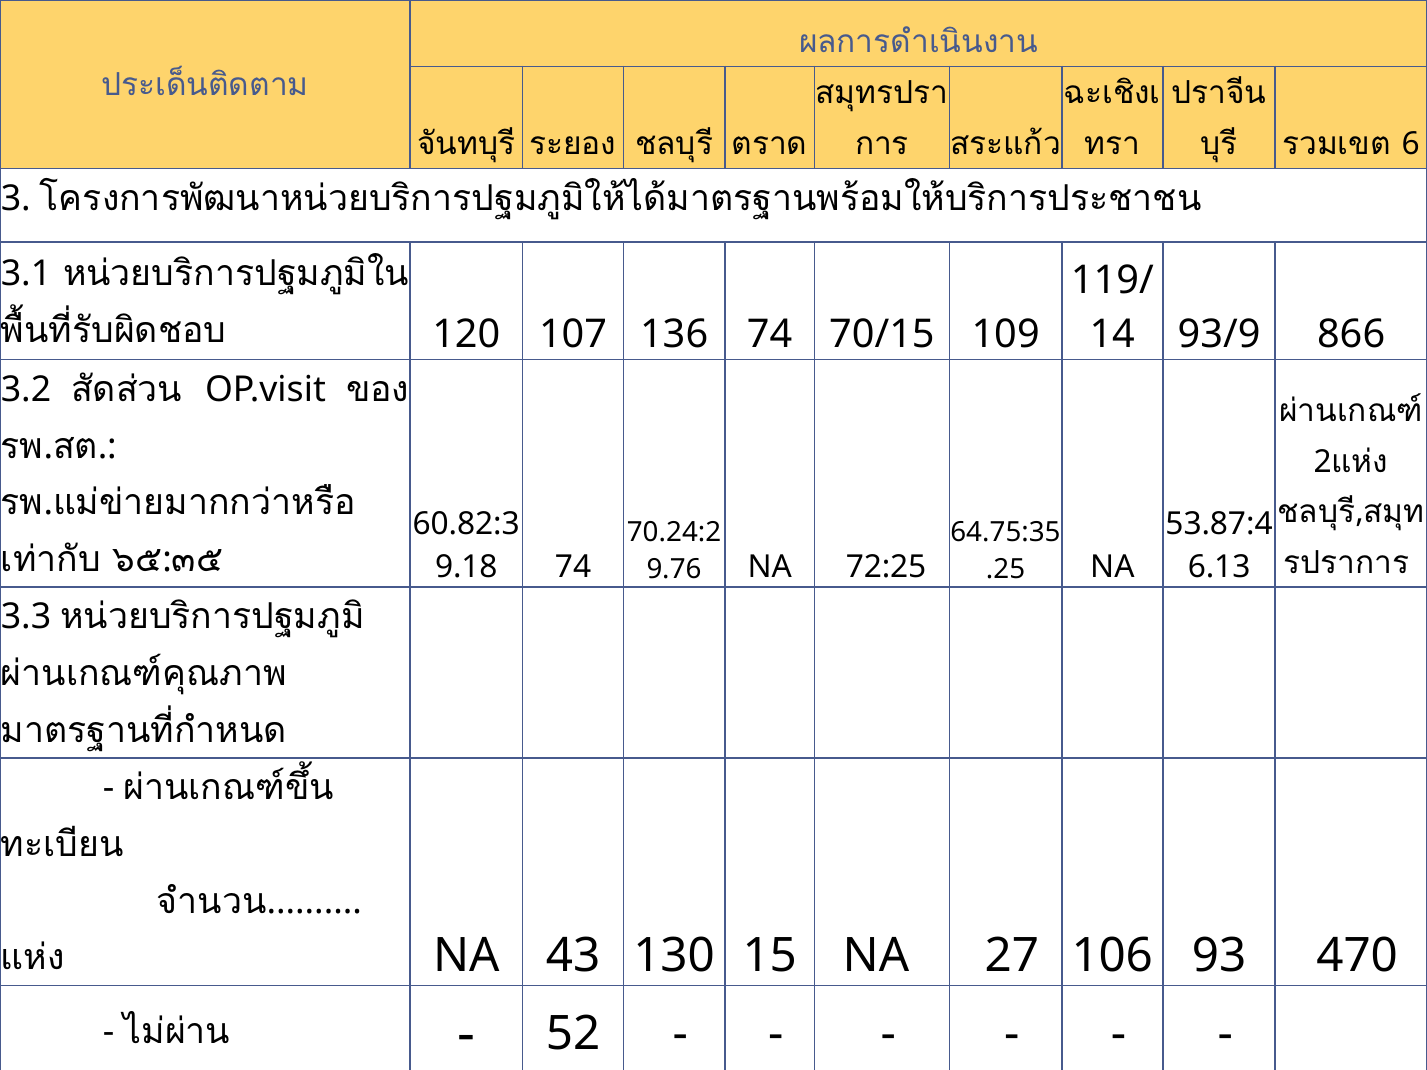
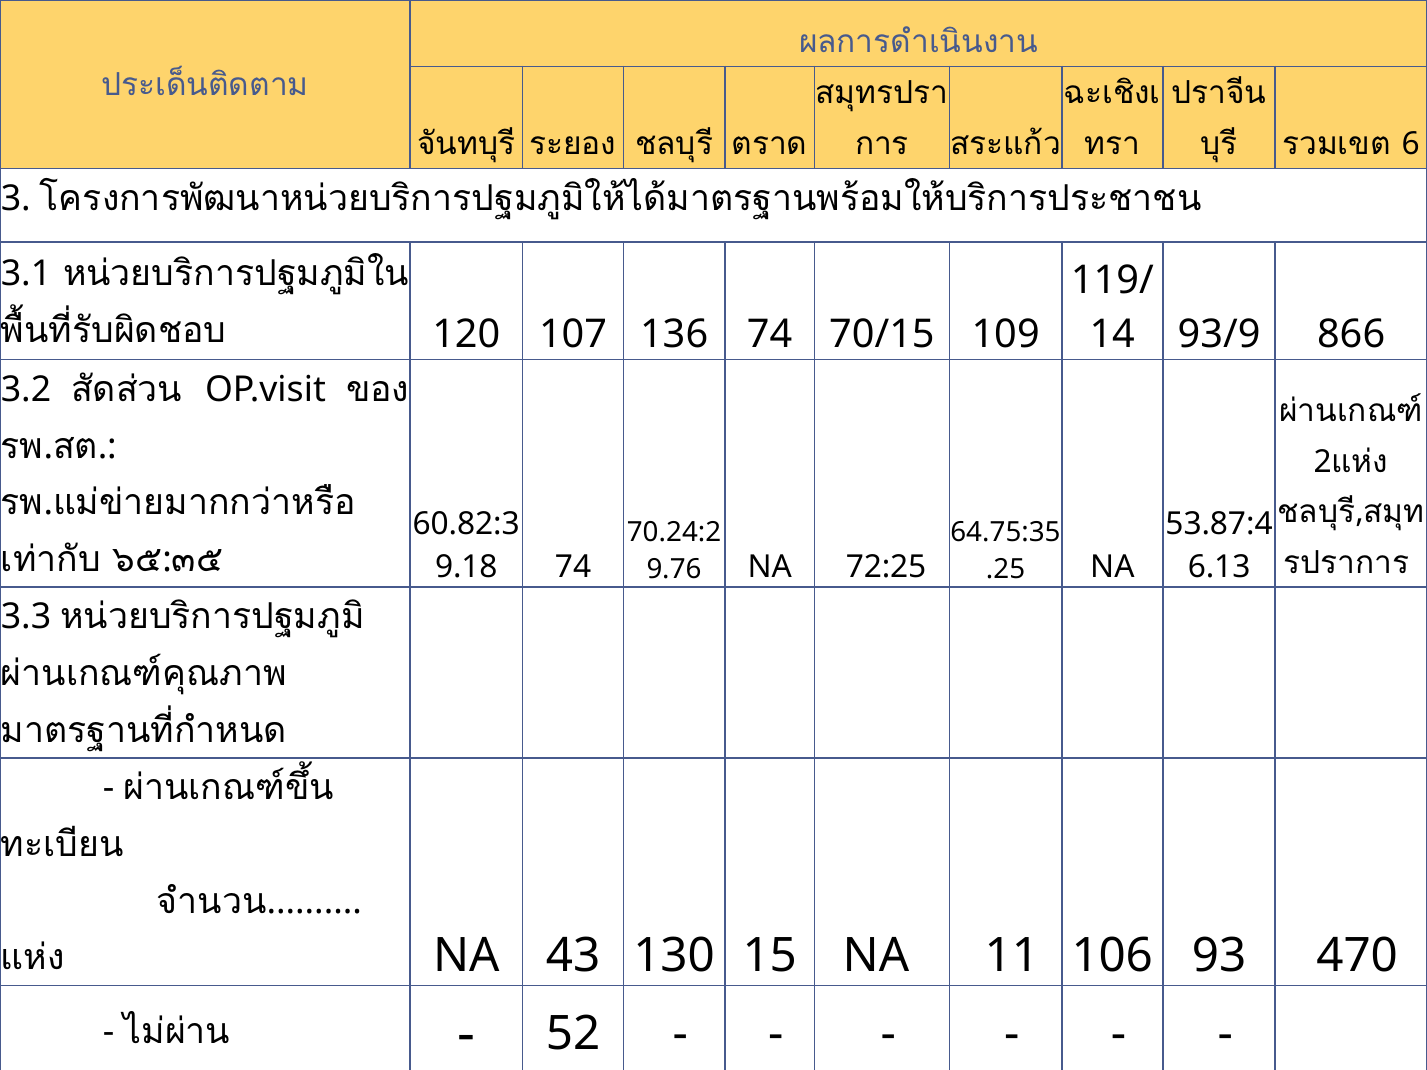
27: 27 -> 11
